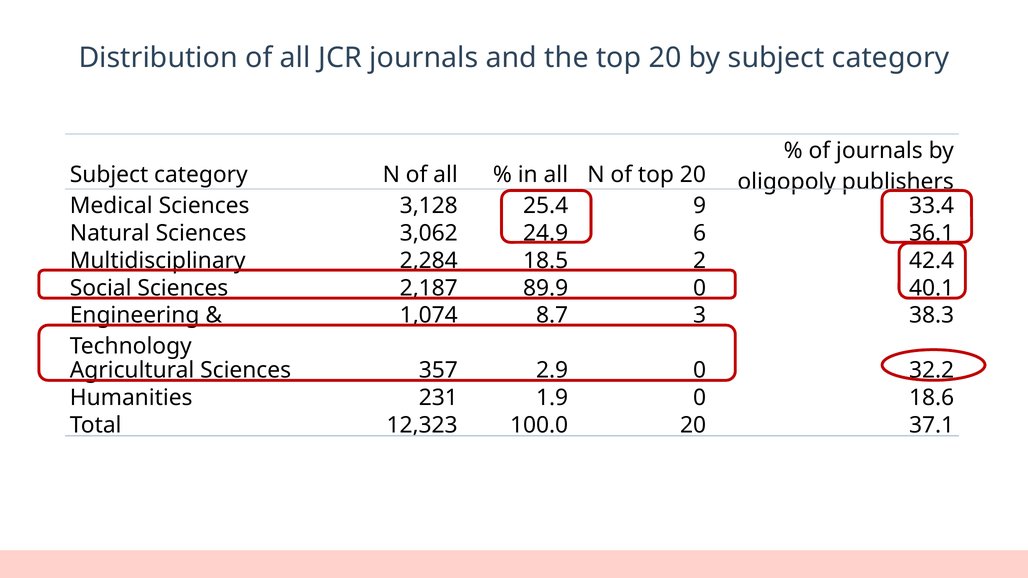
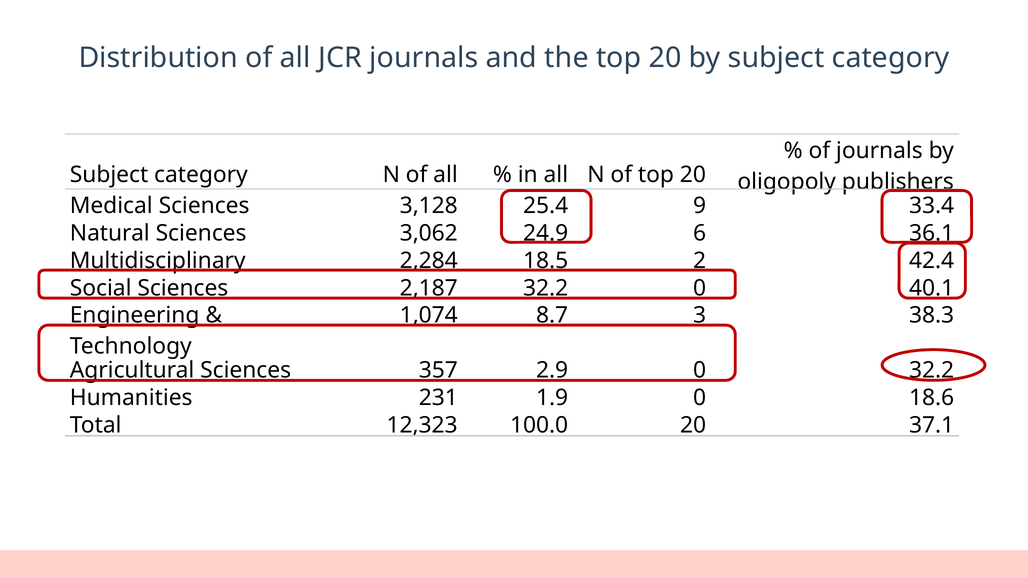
2,187 89.9: 89.9 -> 32.2
